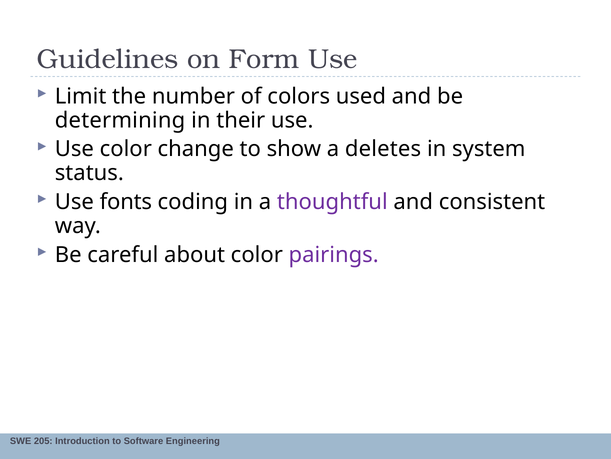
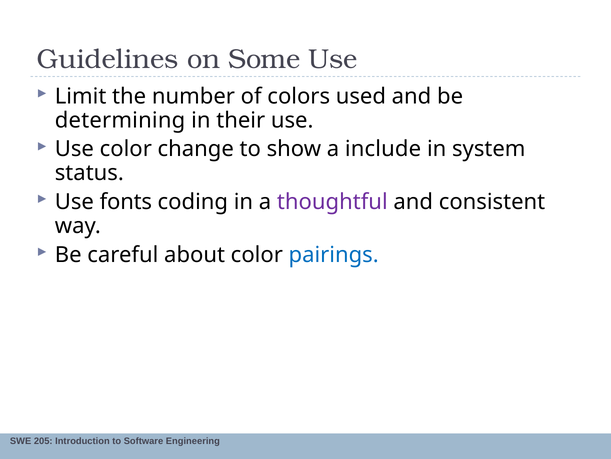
Form: Form -> Some
deletes: deletes -> include
pairings colour: purple -> blue
